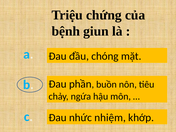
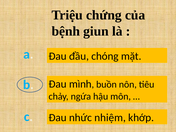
phần: phần -> mình
